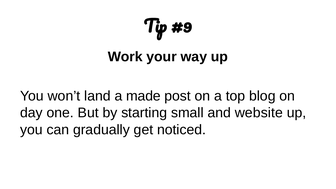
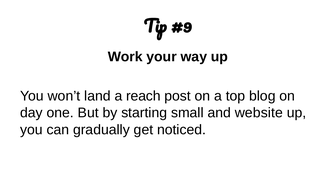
made: made -> reach
